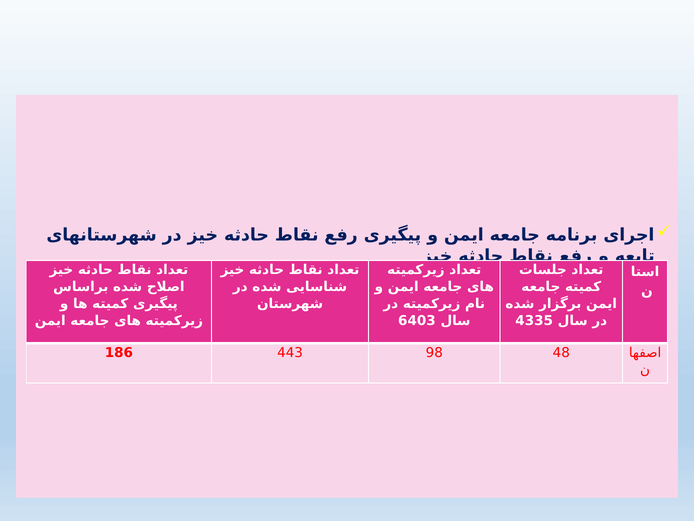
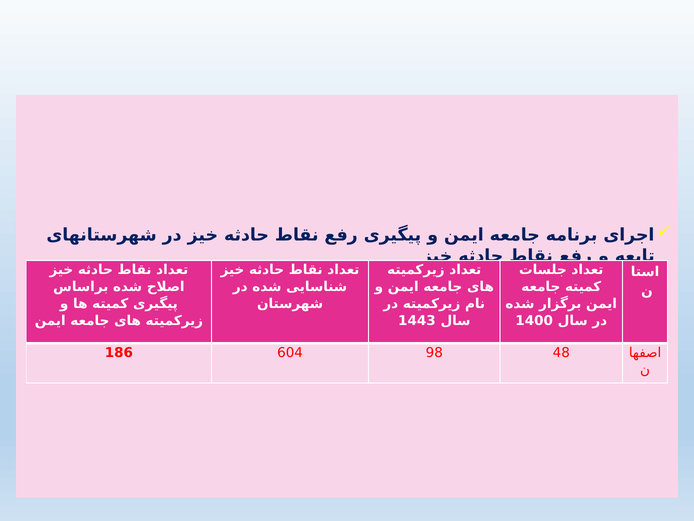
6403: 6403 -> 1443
4335: 4335 -> 1400
443: 443 -> 604
